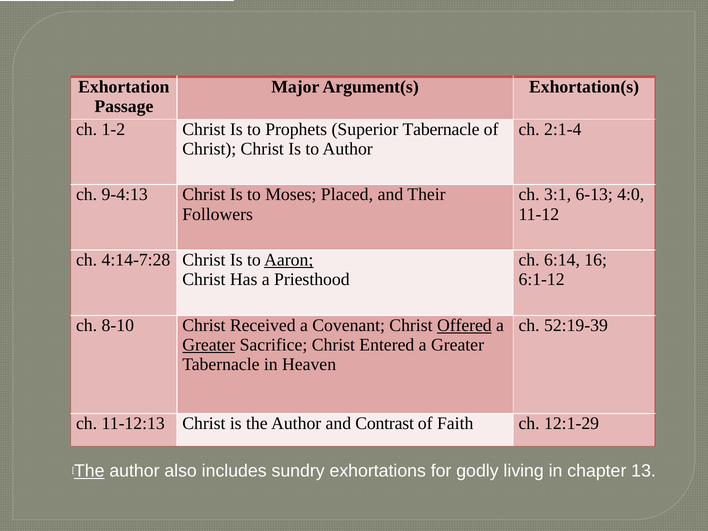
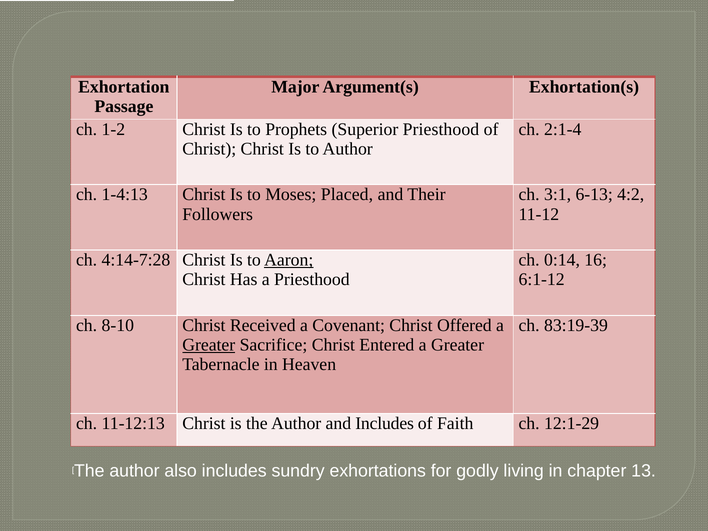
Superior Tabernacle: Tabernacle -> Priesthood
9‑4:13: 9‑4:13 -> 1‑4:13
4:0: 4:0 -> 4:2
6:14: 6:14 -> 0:14
Offered underline: present -> none
52:19‑39: 52:19‑39 -> 83:19‑39
and Contrast: Contrast -> Includes
The at (89, 471) underline: present -> none
